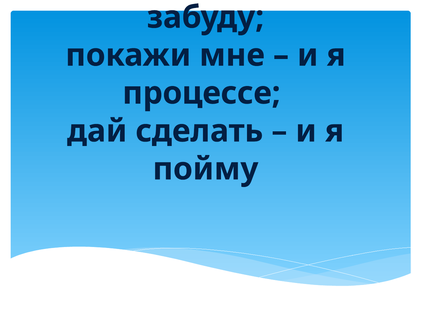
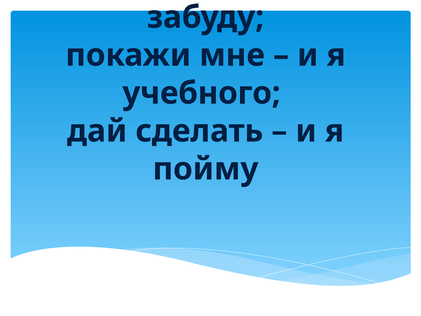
процессе: процессе -> учебного
